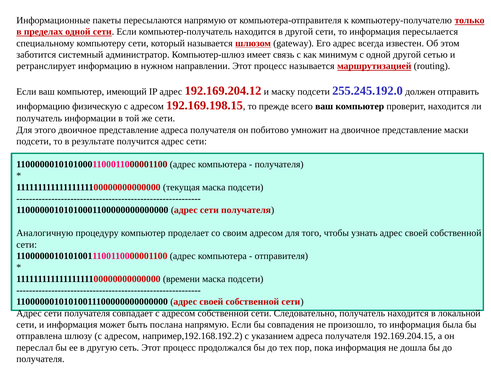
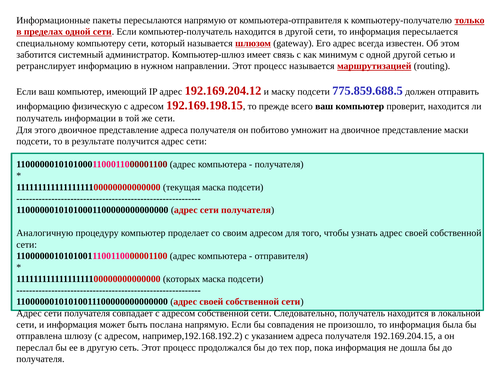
255.245.192.0: 255.245.192.0 -> 775.859.688.5
времени: времени -> которых
